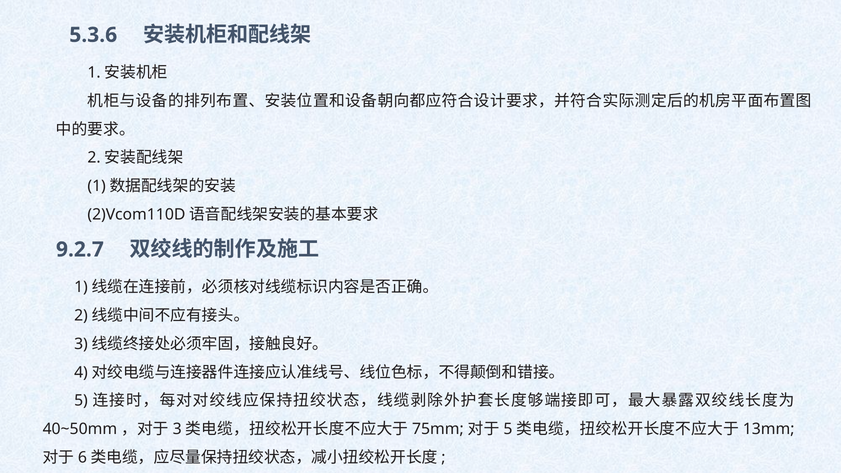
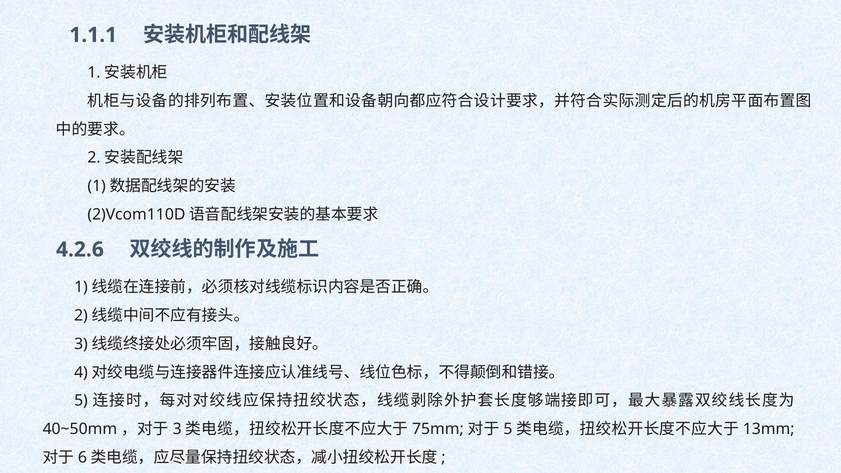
5.3.6: 5.3.6 -> 1.1.1
9.2.7: 9.2.7 -> 4.2.6
